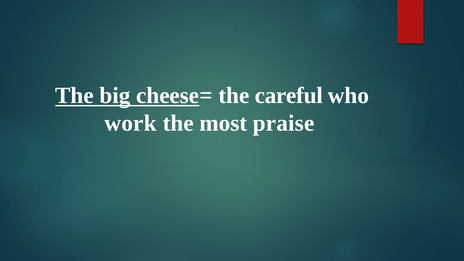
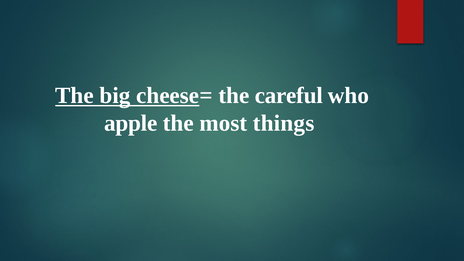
work: work -> apple
praise: praise -> things
